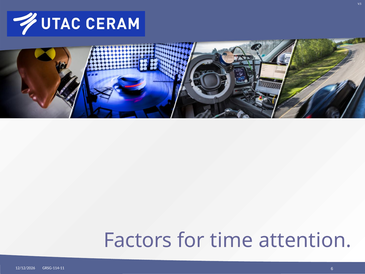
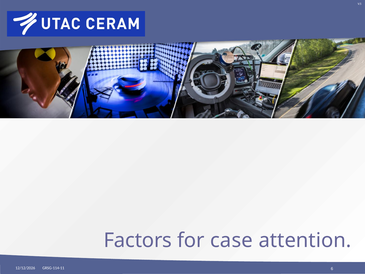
time: time -> case
